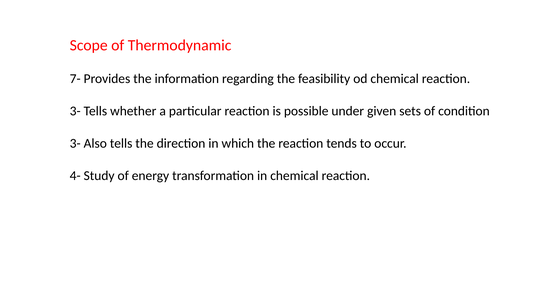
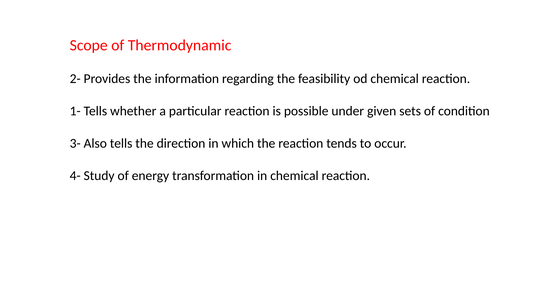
7-: 7- -> 2-
3- at (75, 111): 3- -> 1-
